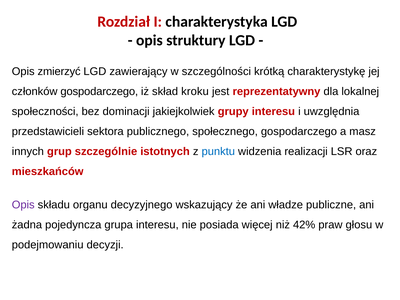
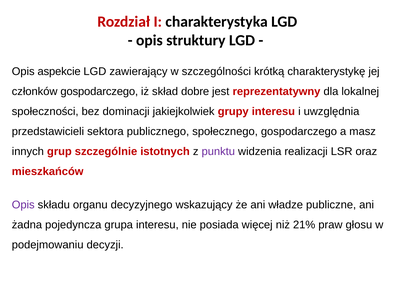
zmierzyć: zmierzyć -> aspekcie
kroku: kroku -> dobre
punktu colour: blue -> purple
42%: 42% -> 21%
